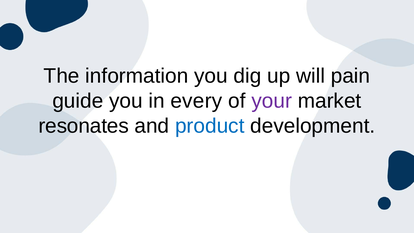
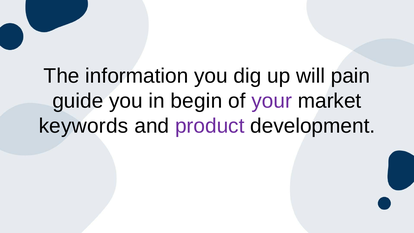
every: every -> begin
resonates: resonates -> keywords
product colour: blue -> purple
